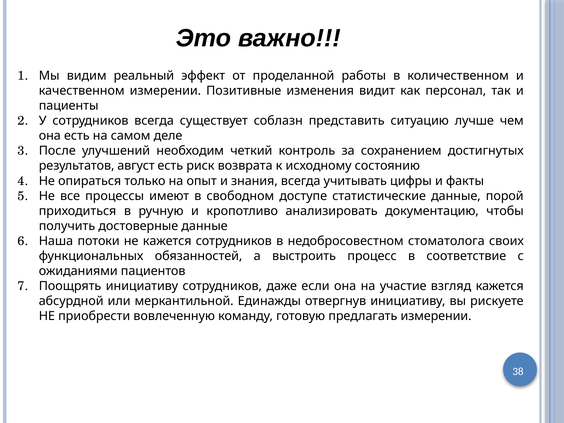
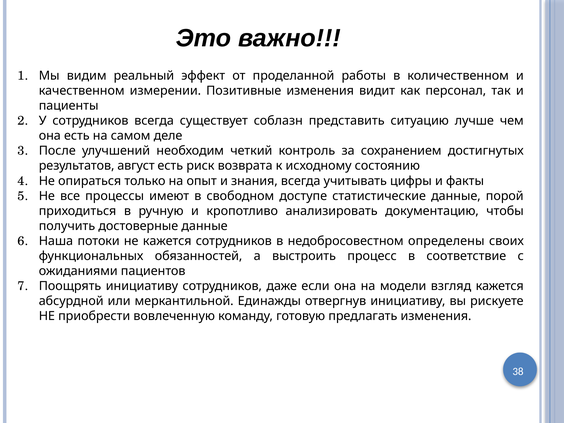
стоматолога: стоматолога -> определены
участие: участие -> модели
предлагать измерении: измерении -> изменения
